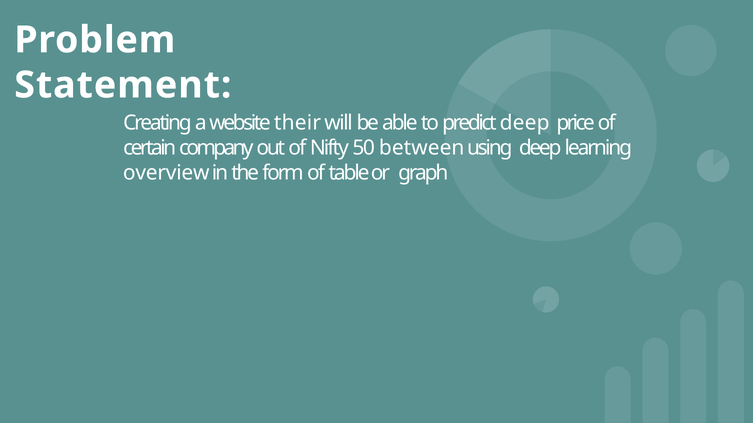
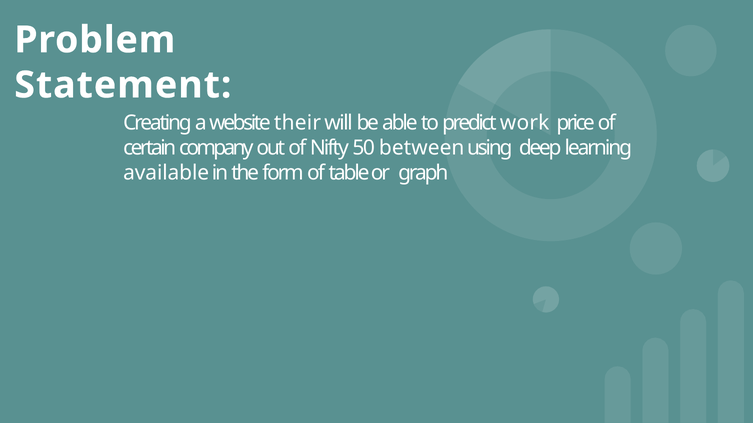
predict deep: deep -> work
overview: overview -> available
